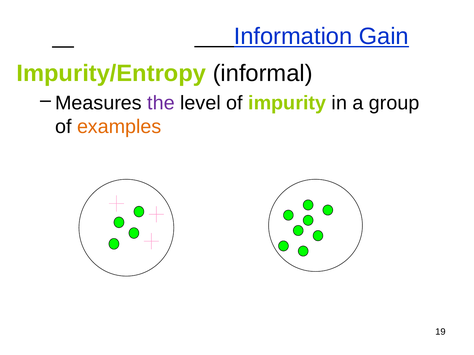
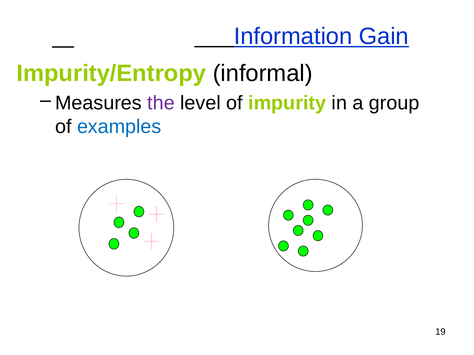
examples colour: orange -> blue
